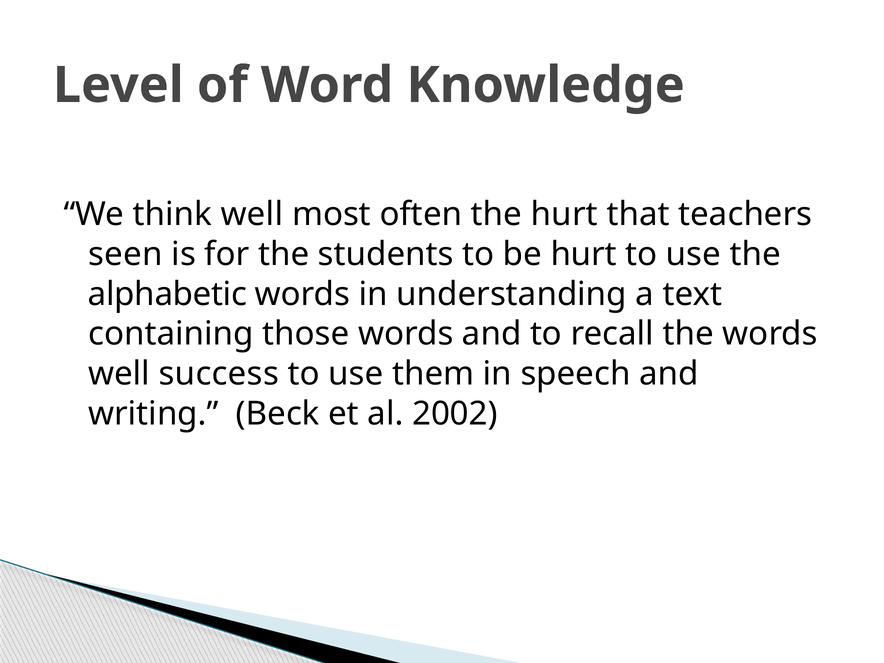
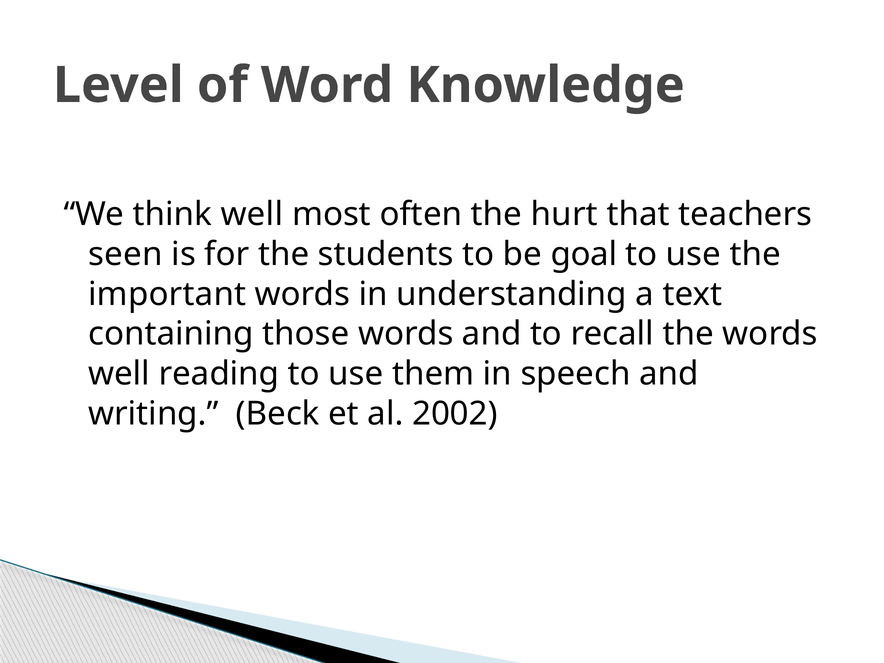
be hurt: hurt -> goal
alphabetic: alphabetic -> important
success: success -> reading
